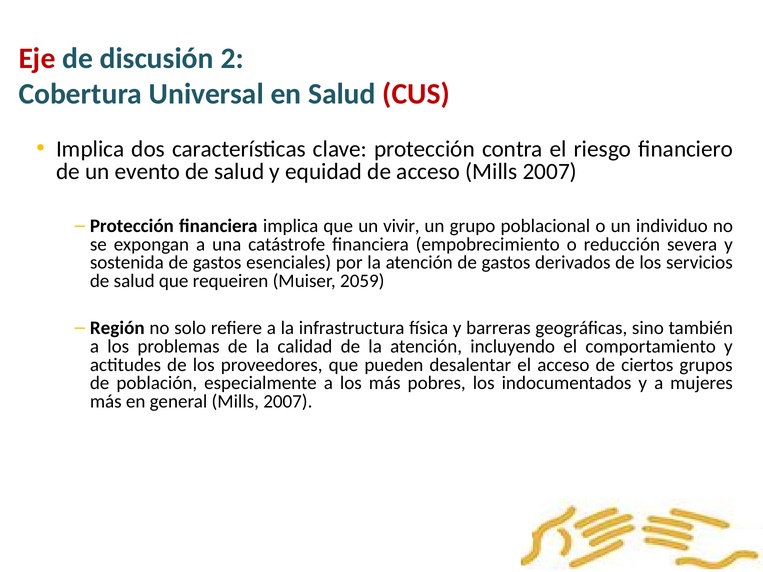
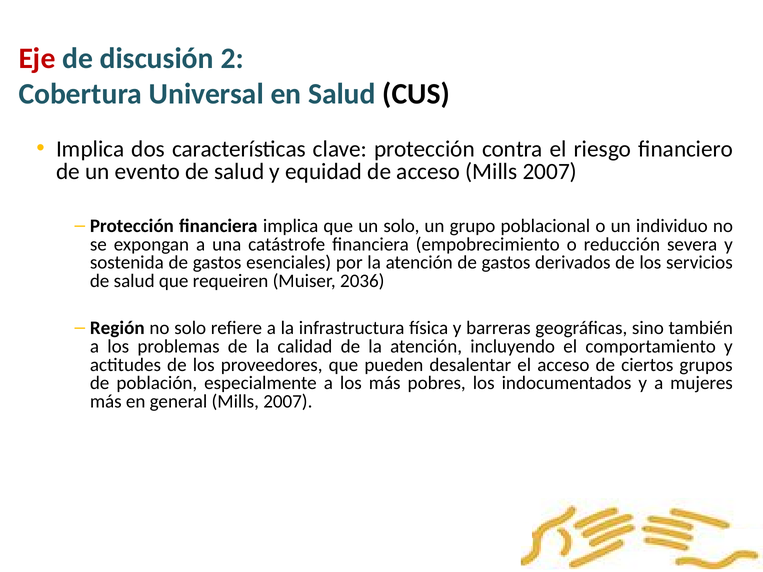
CUS colour: red -> black
un vivir: vivir -> solo
2059: 2059 -> 2036
